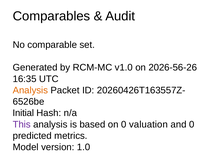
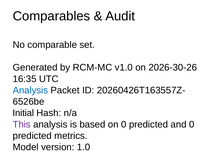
2026-56-26: 2026-56-26 -> 2026-30-26
Analysis at (30, 90) colour: orange -> blue
on 0 valuation: valuation -> predicted
